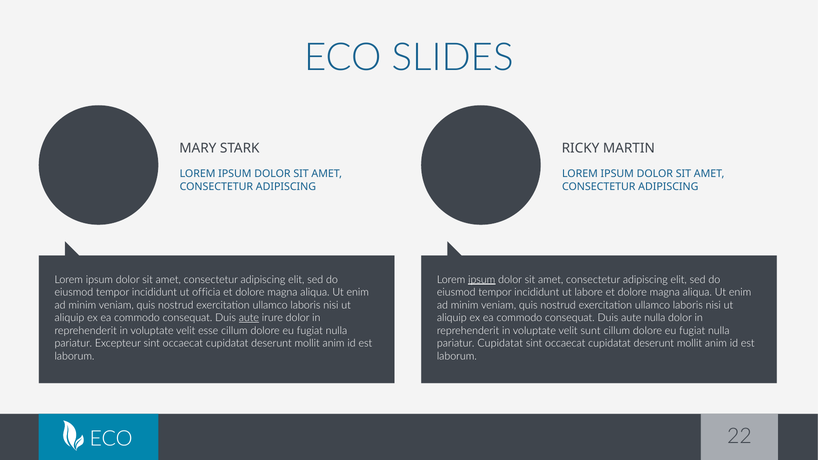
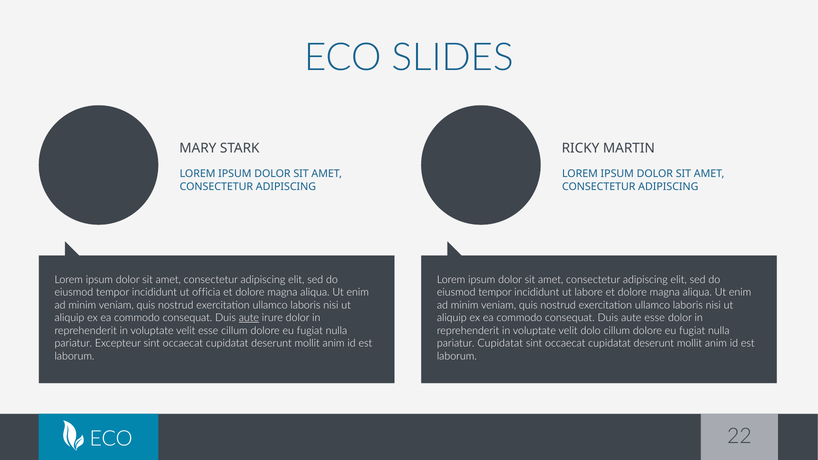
ipsum at (482, 280) underline: present -> none
aute nulla: nulla -> esse
sunt: sunt -> dolo
